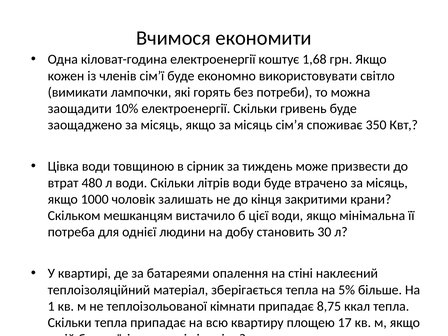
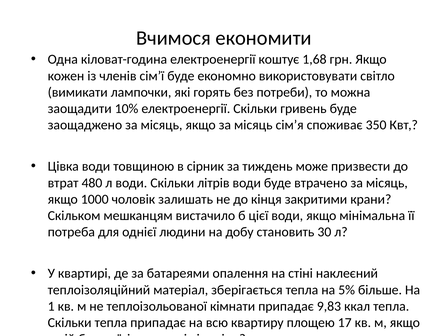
8,75: 8,75 -> 9,83
